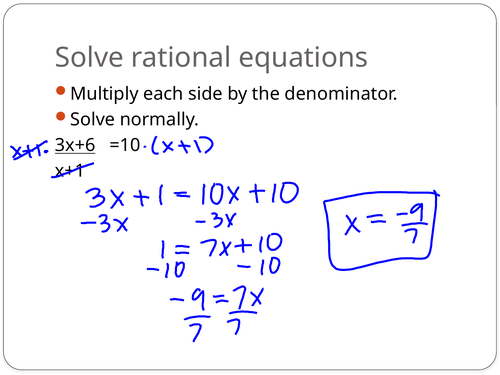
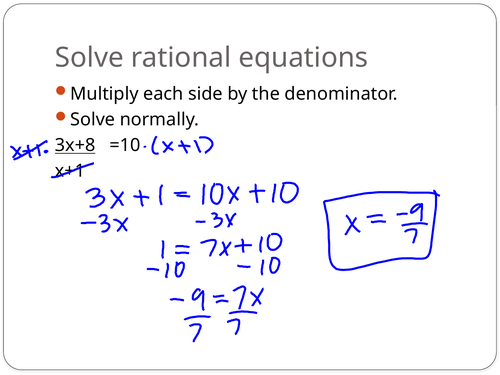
3x+6: 3x+6 -> 3x+8
